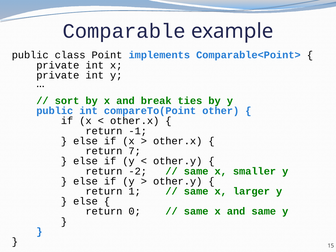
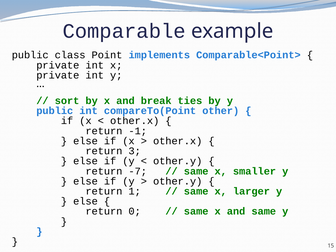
7: 7 -> 3
-2: -2 -> -7
